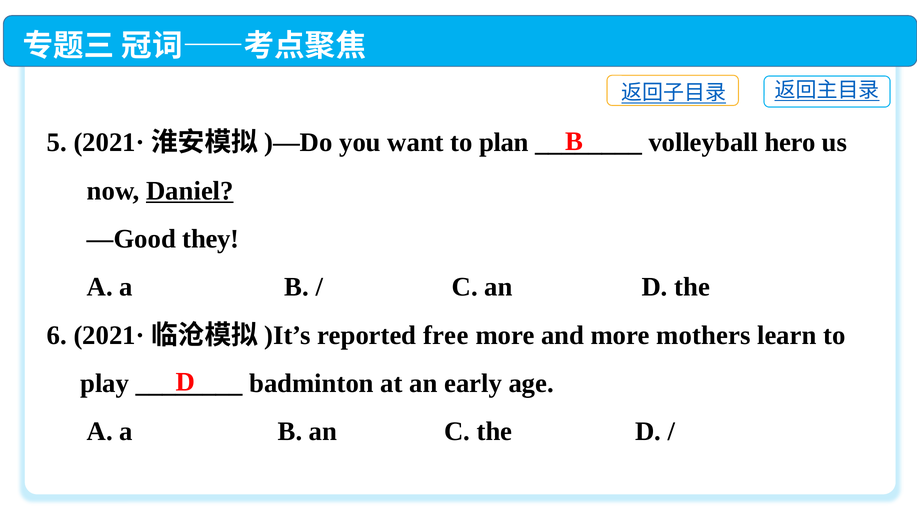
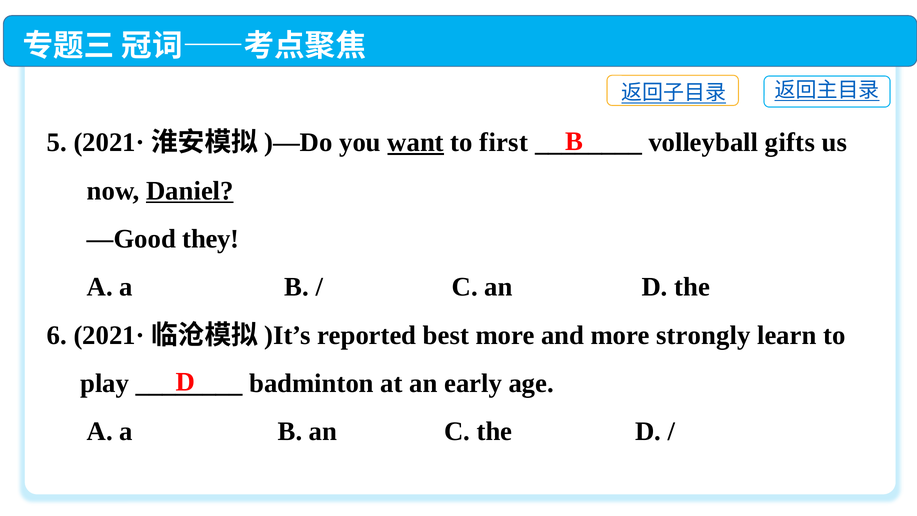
want underline: none -> present
plan: plan -> first
hero: hero -> gifts
free: free -> best
mothers: mothers -> strongly
